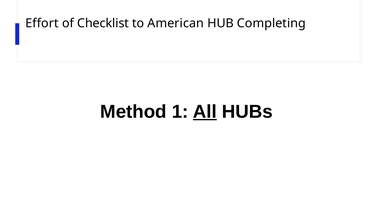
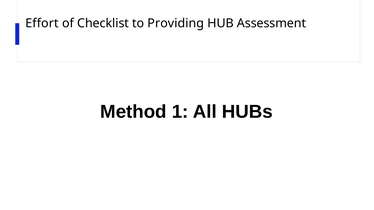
American: American -> Providing
Completing: Completing -> Assessment
All underline: present -> none
